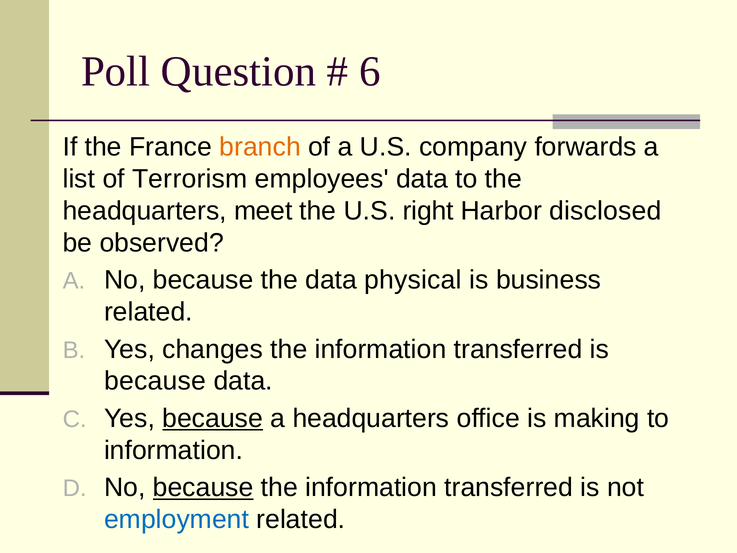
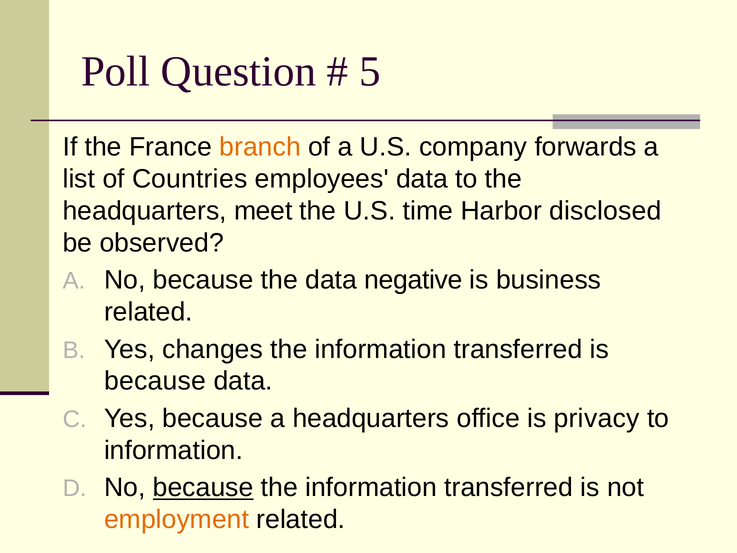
6: 6 -> 5
Terrorism: Terrorism -> Countries
right: right -> time
physical: physical -> negative
because at (213, 418) underline: present -> none
making: making -> privacy
employment colour: blue -> orange
